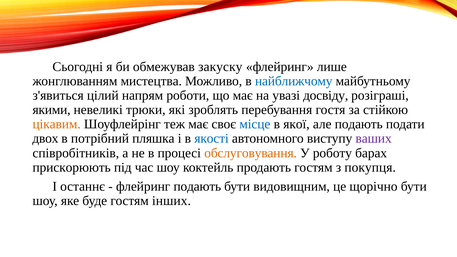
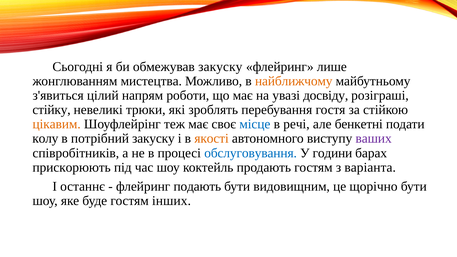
найближчому colour: blue -> orange
якими: якими -> стійку
якої: якої -> речі
але подають: подають -> бенкетні
двох: двох -> колу
потрібний пляшка: пляшка -> закуску
якості colour: blue -> orange
обслуговування colour: orange -> blue
роботу: роботу -> години
покупця: покупця -> варіанта
